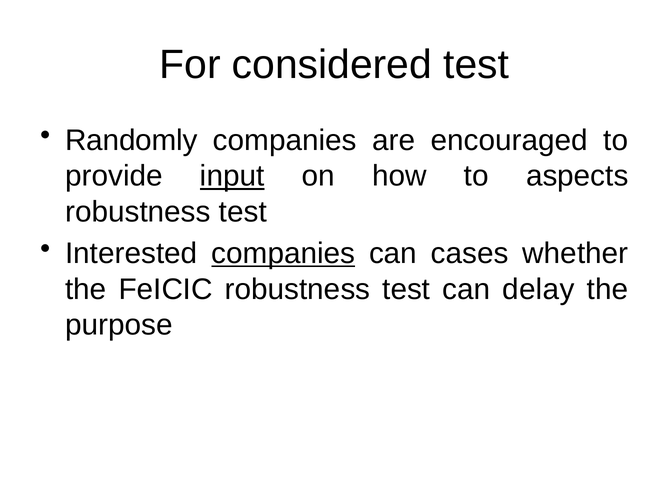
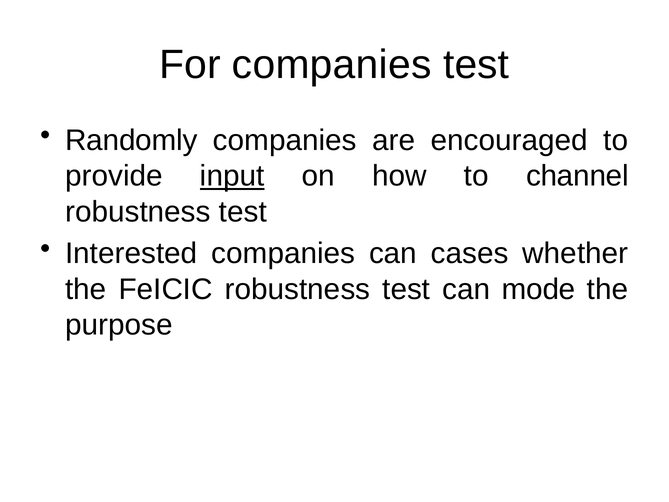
For considered: considered -> companies
aspects: aspects -> channel
companies at (283, 253) underline: present -> none
delay: delay -> mode
